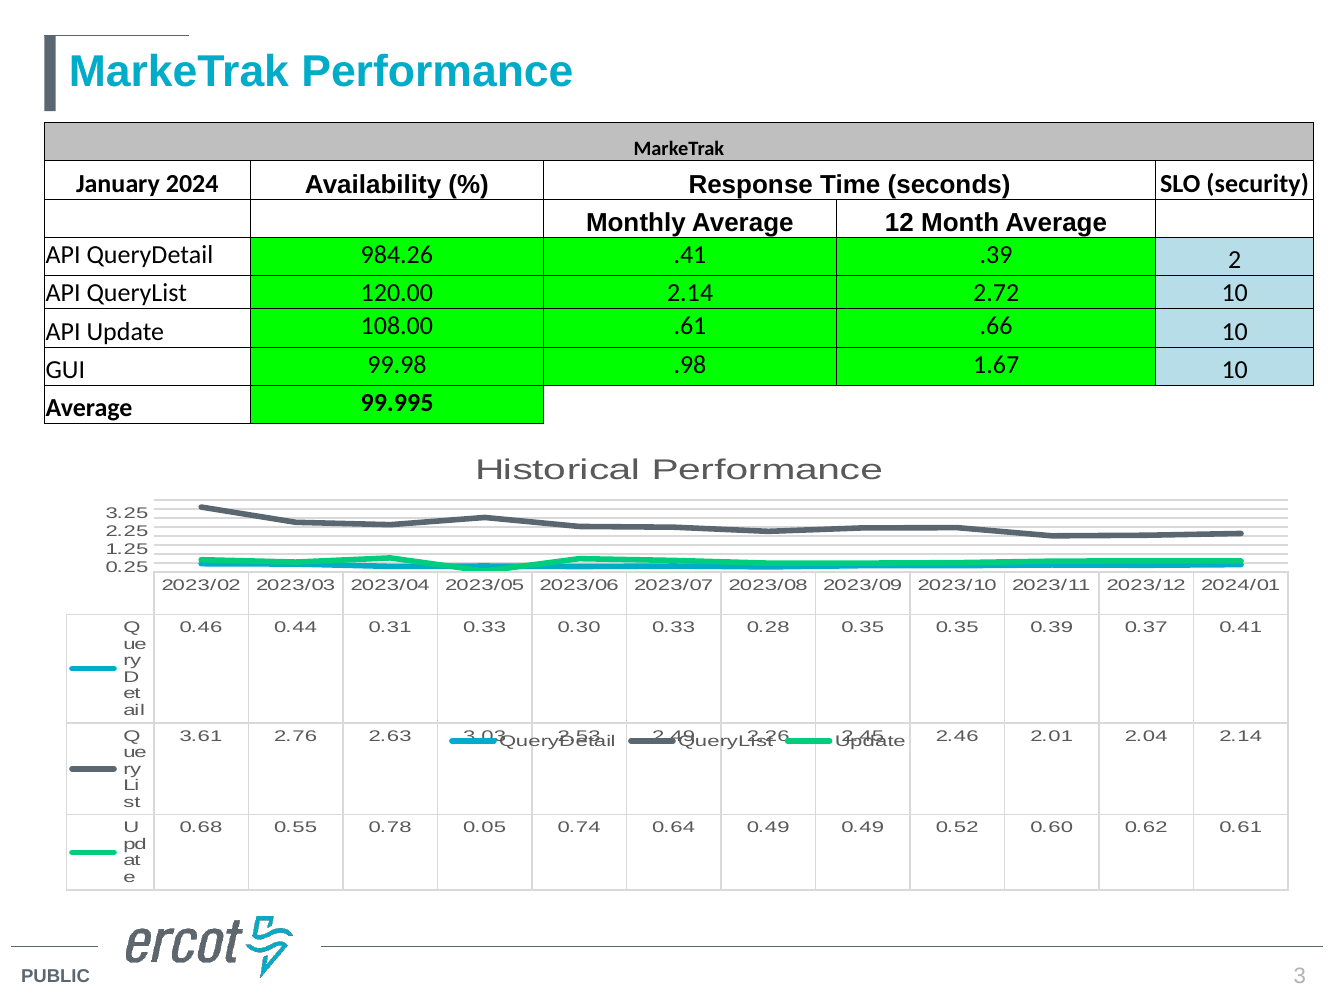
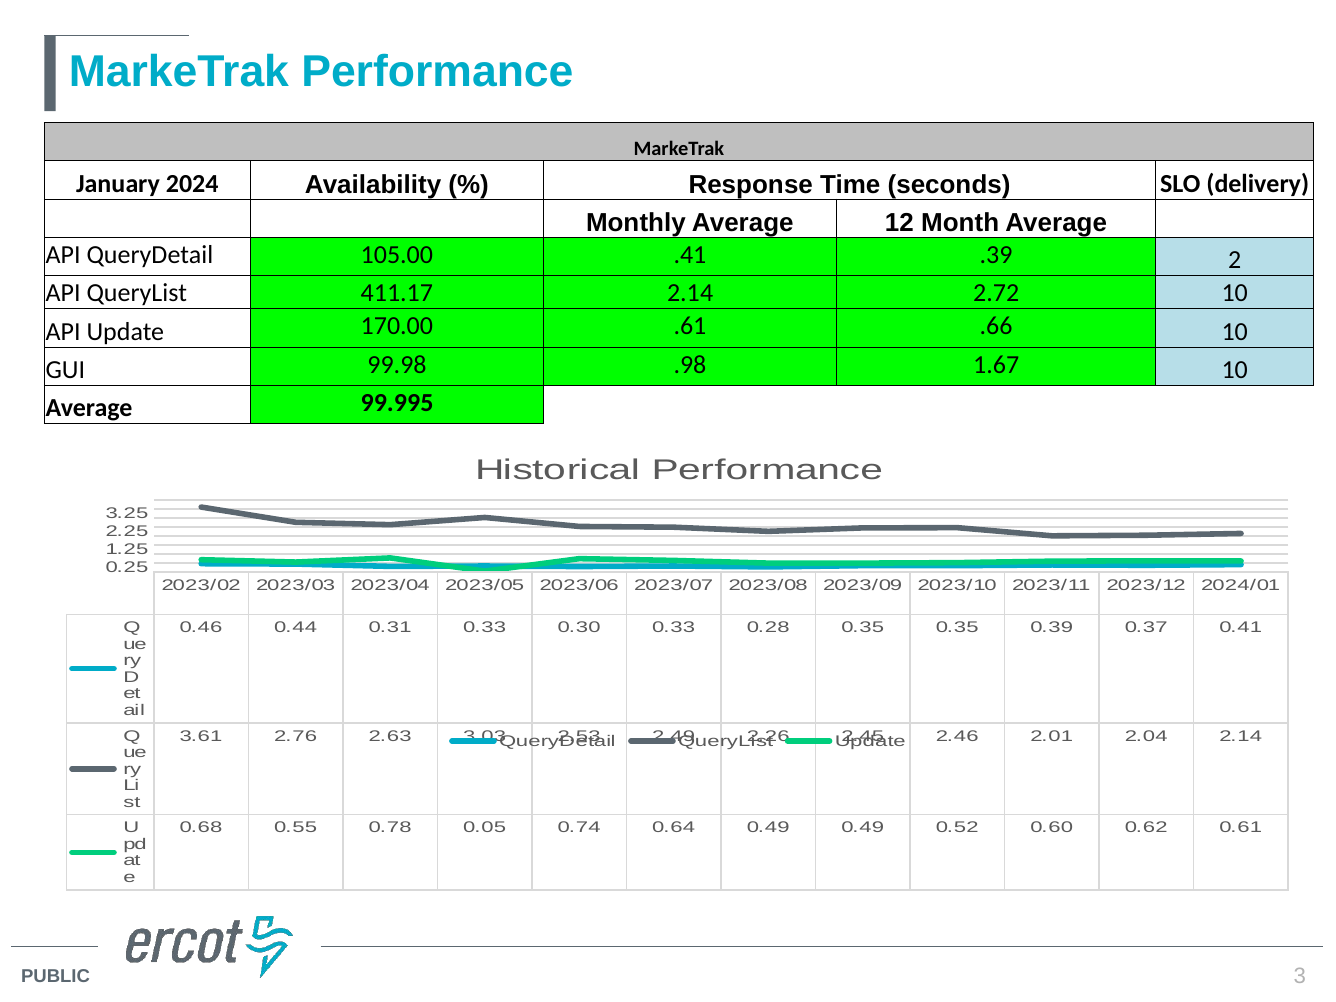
security: security -> delivery
984.26: 984.26 -> 105.00
120.00: 120.00 -> 411.17
108.00: 108.00 -> 170.00
